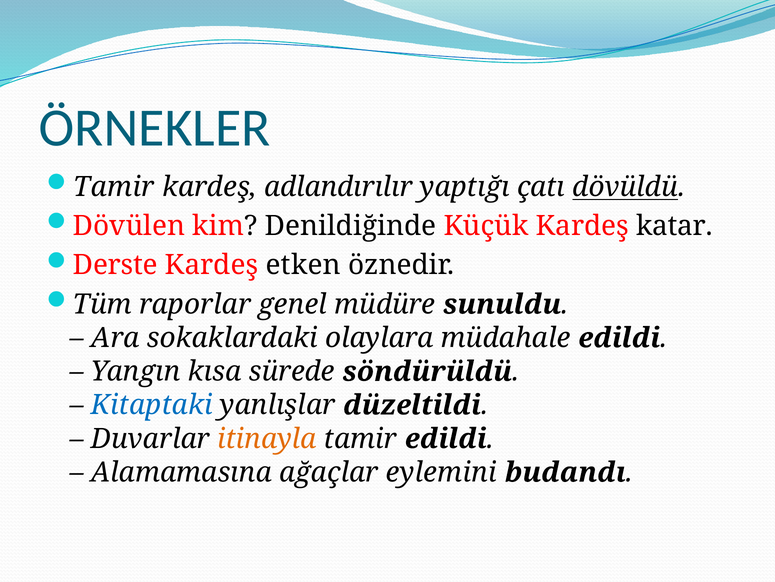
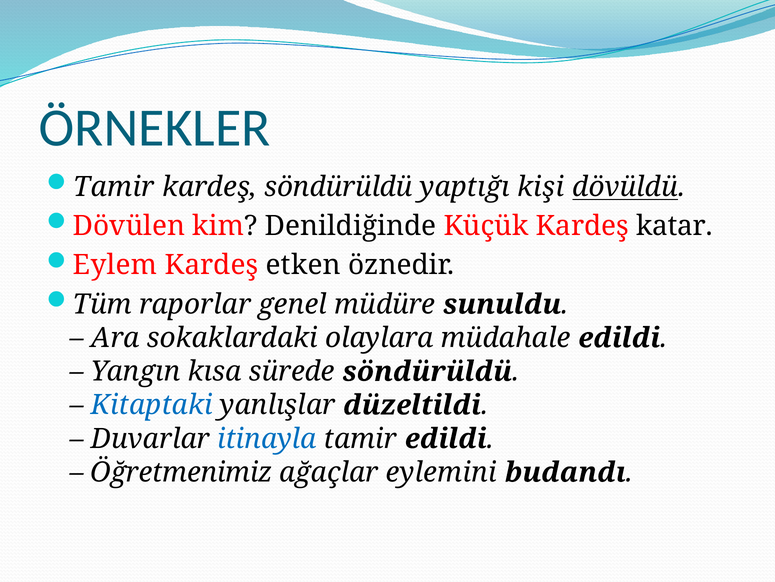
kardeş adlandırılır: adlandırılır -> söndürüldü
çatı: çatı -> kişi
Derste: Derste -> Eylem
itinayla colour: orange -> blue
Alamamasına: Alamamasına -> Öğretmenimiz
